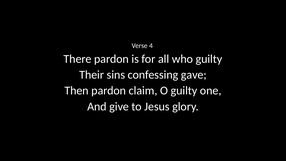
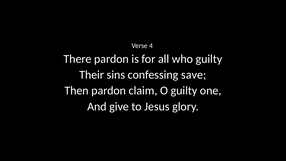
gave: gave -> save
